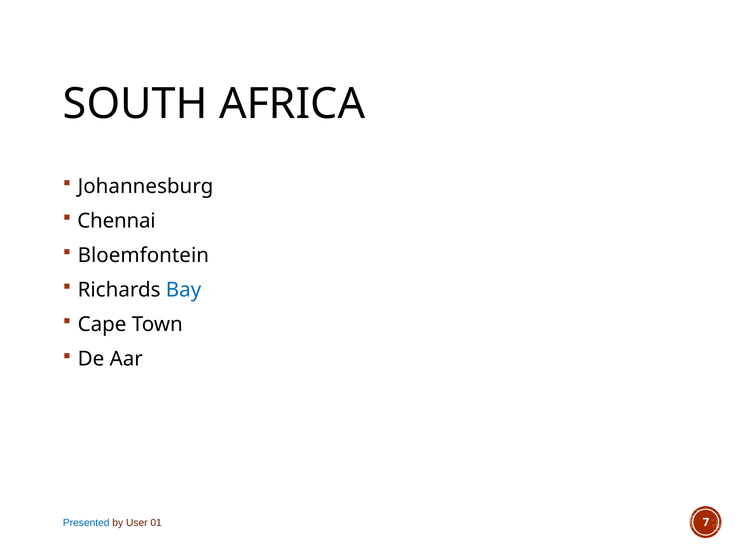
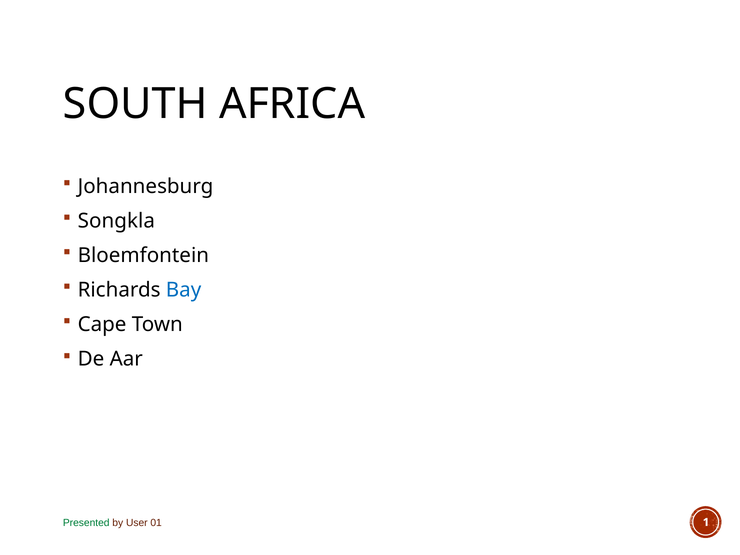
Chennai: Chennai -> Songkla
Presented colour: blue -> green
7: 7 -> 1
